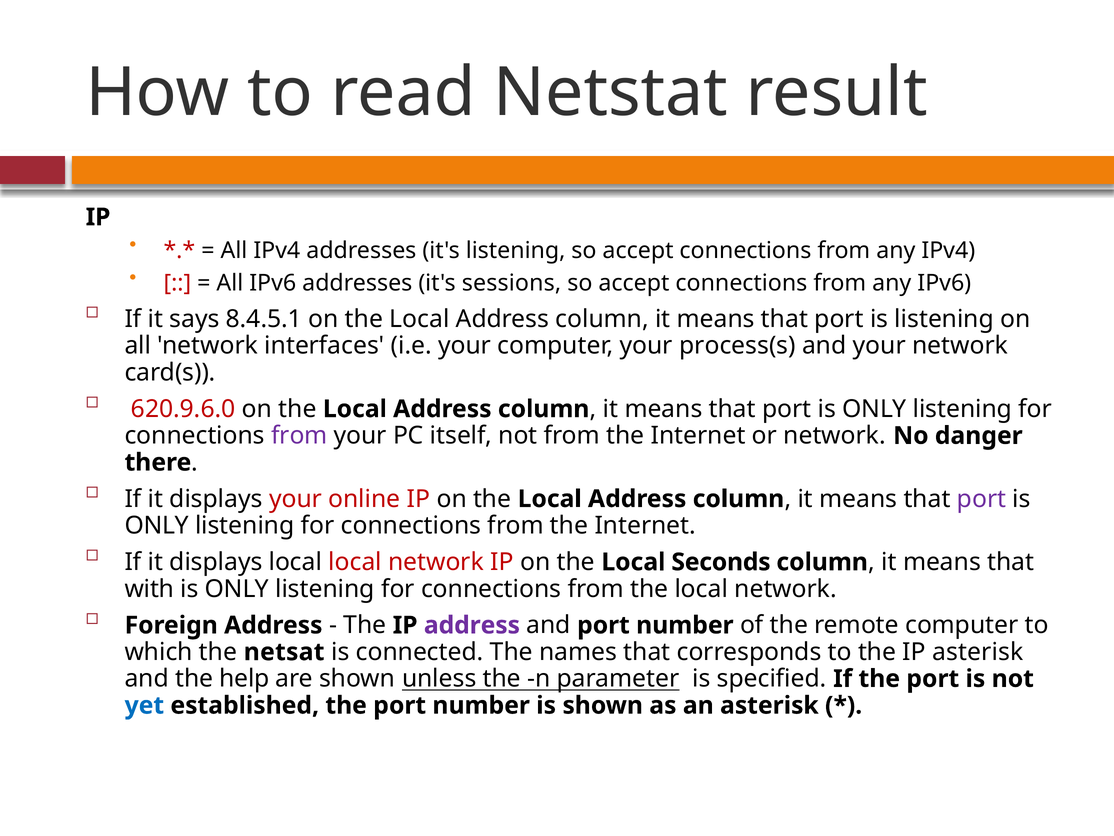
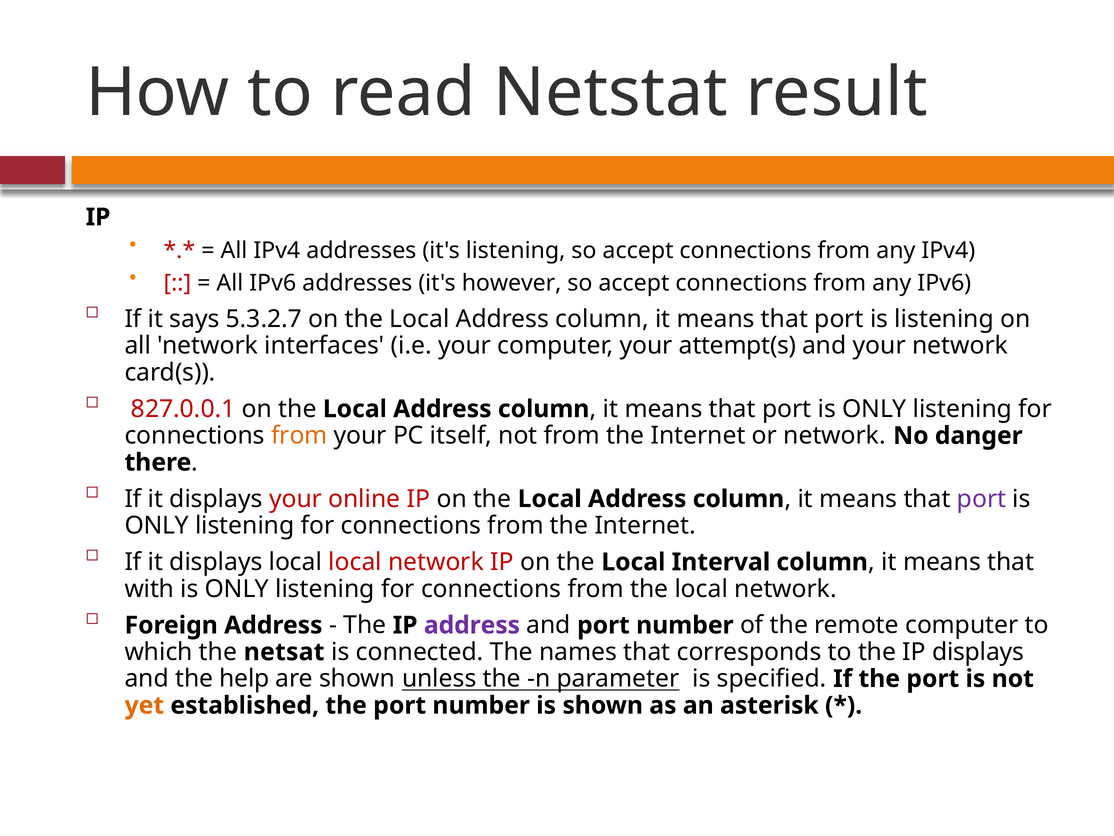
sessions: sessions -> however
8.4.5.1: 8.4.5.1 -> 5.3.2.7
process(s: process(s -> attempt(s
620.9.6.0: 620.9.6.0 -> 827.0.0.1
from at (299, 435) colour: purple -> orange
Seconds: Seconds -> Interval
IP asterisk: asterisk -> displays
yet colour: blue -> orange
